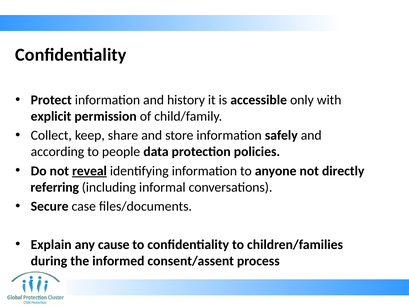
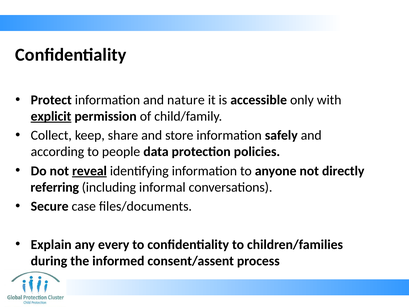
history: history -> nature
explicit underline: none -> present
cause: cause -> every
